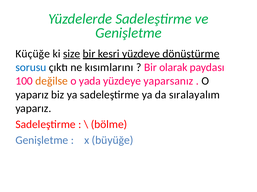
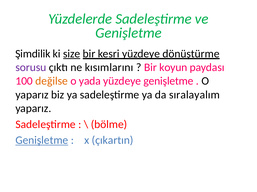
Küçüğe: Küçüğe -> Şimdilik
sorusu colour: blue -> purple
olarak: olarak -> koyun
yüzdeye yaparsanız: yaparsanız -> genişletme
Genişletme at (42, 141) underline: none -> present
büyüğe: büyüğe -> çıkartın
